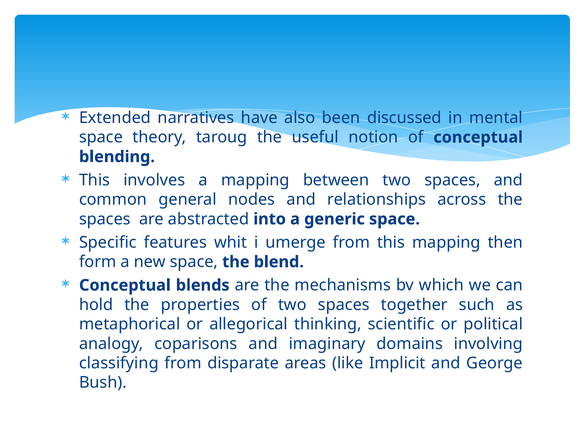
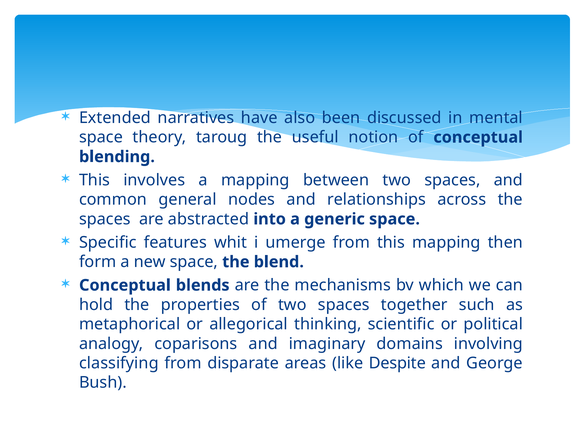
Implicit: Implicit -> Despite
